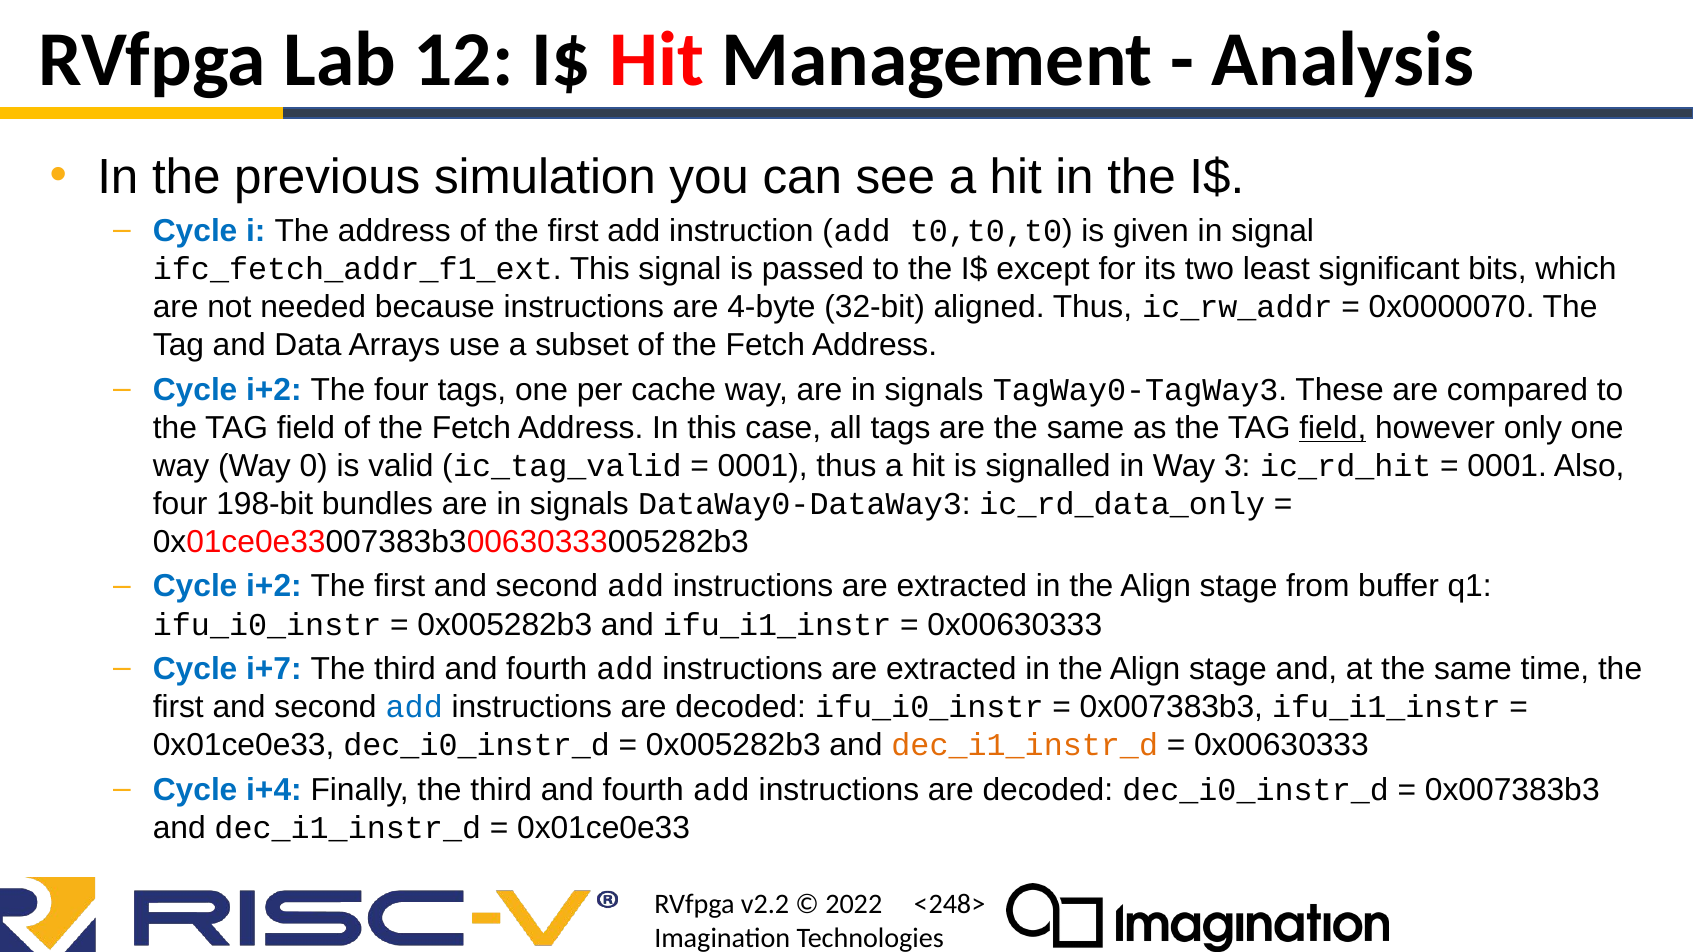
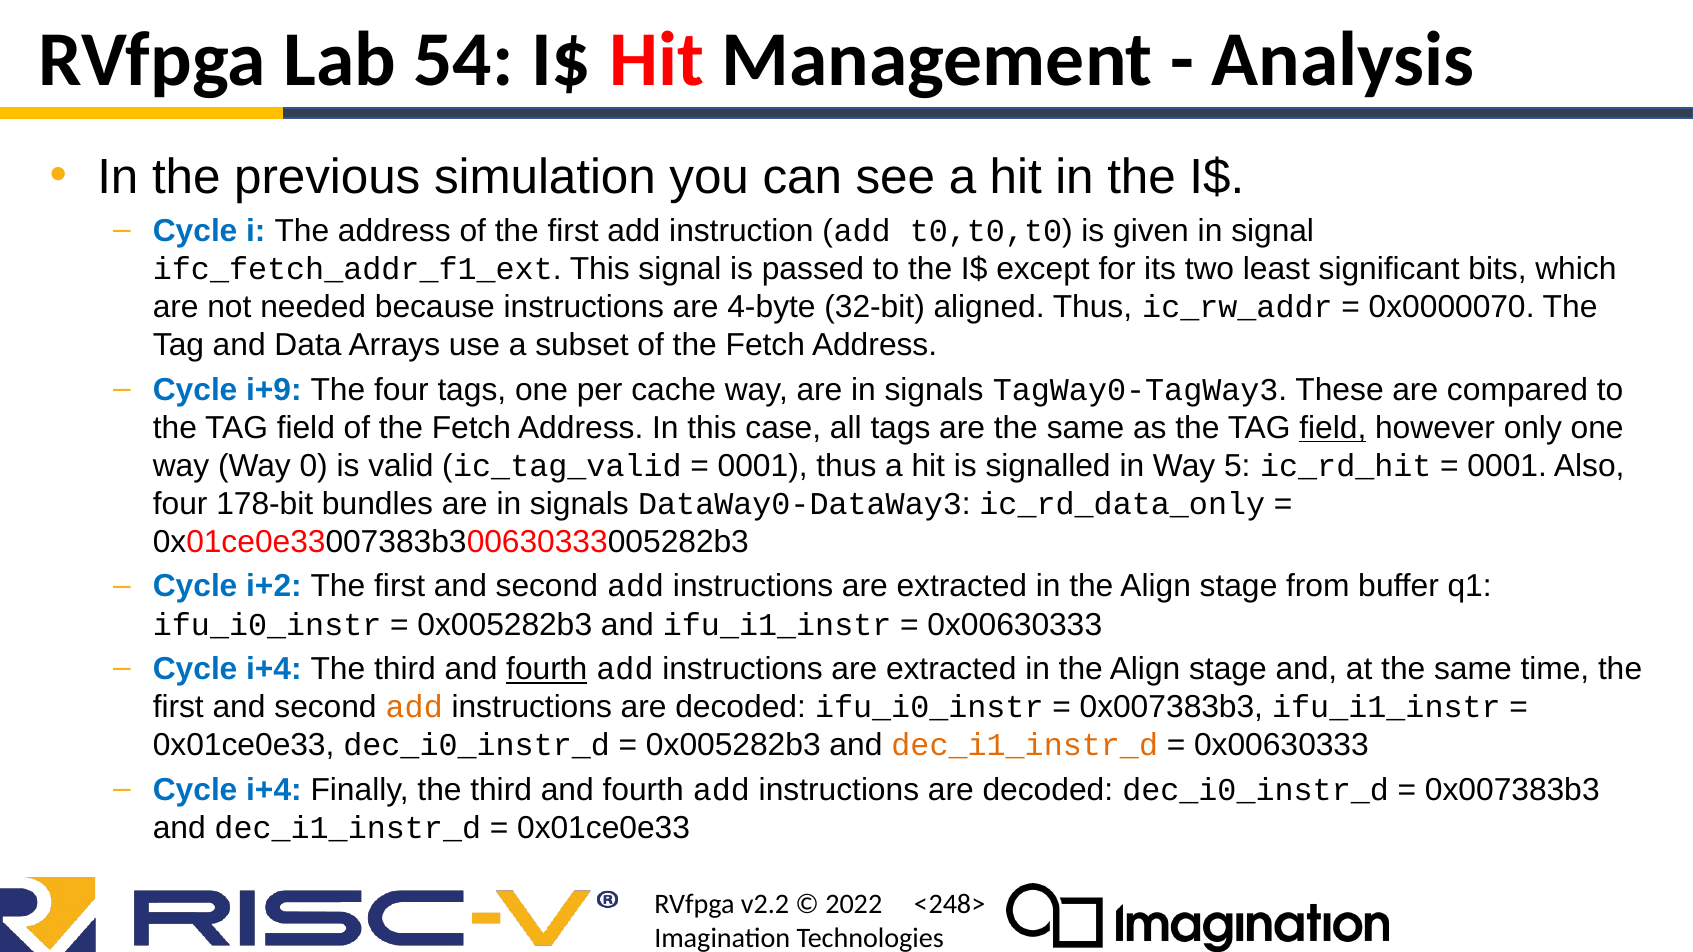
12: 12 -> 54
i+2 at (274, 390): i+2 -> i+9
3: 3 -> 5
198-bit: 198-bit -> 178-bit
i+7 at (274, 669): i+7 -> i+4
fourth at (547, 669) underline: none -> present
add at (414, 707) colour: blue -> orange
